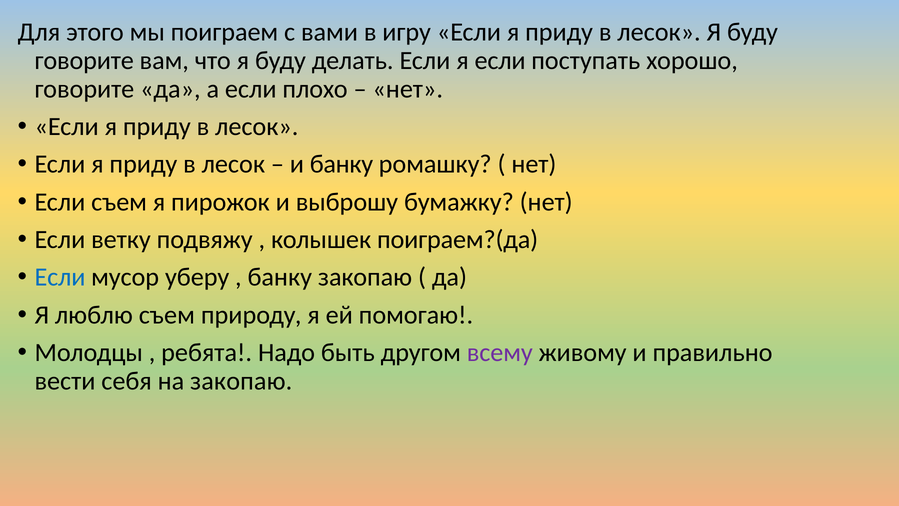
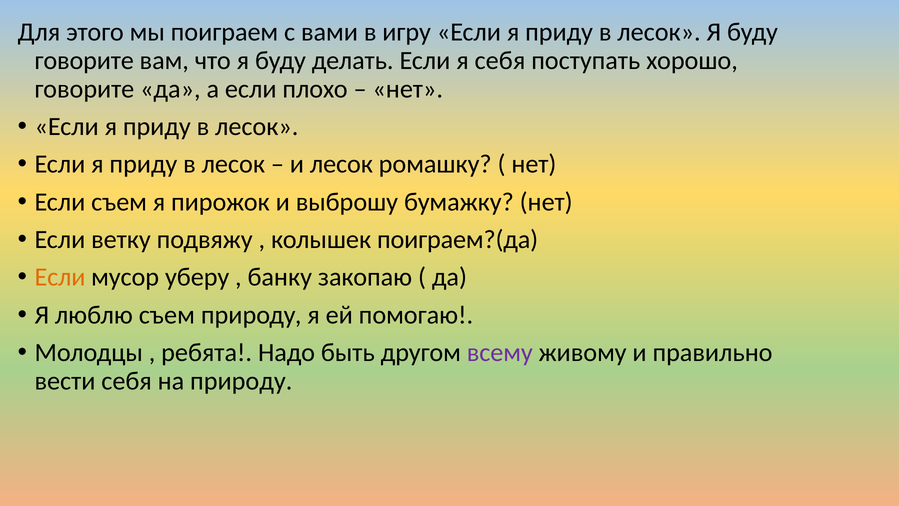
я если: если -> себя
и банку: банку -> лесок
Если at (60, 277) colour: blue -> orange
на закопаю: закопаю -> природу
